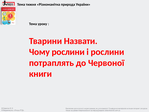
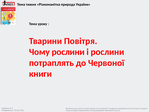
Назвати: Назвати -> Повітря
